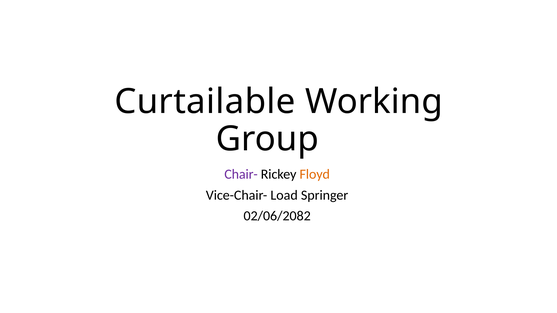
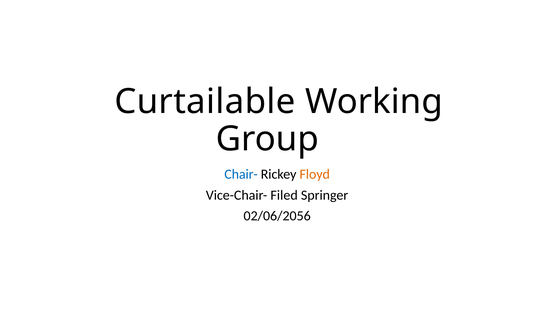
Chair- colour: purple -> blue
Load: Load -> Filed
02/06/2082: 02/06/2082 -> 02/06/2056
